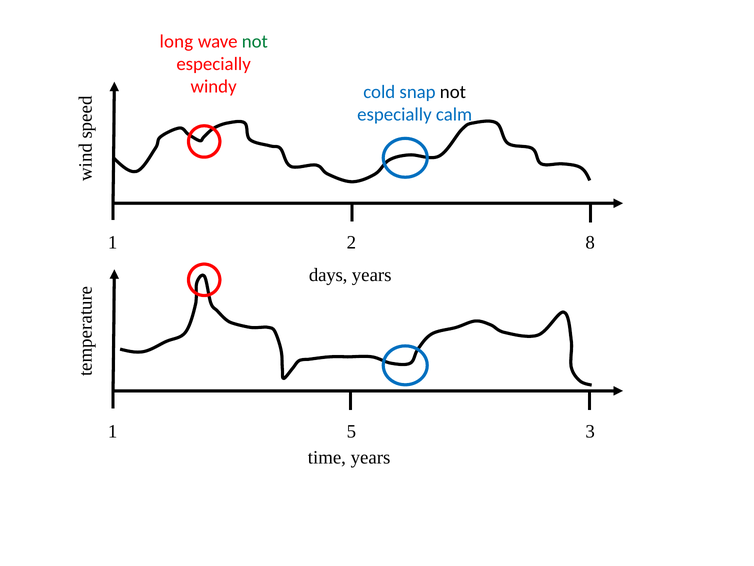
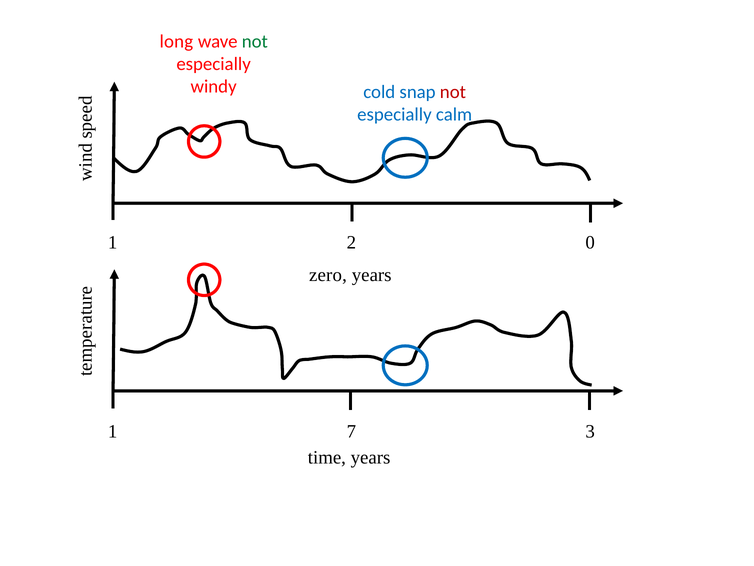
not at (453, 92) colour: black -> red
8: 8 -> 0
days: days -> zero
5: 5 -> 7
